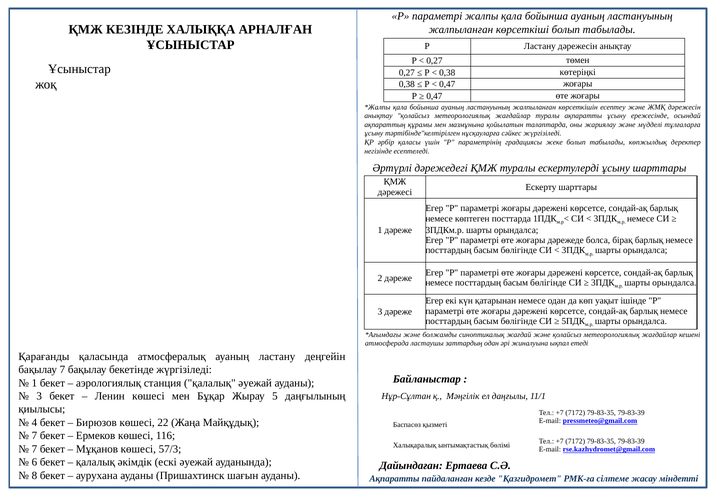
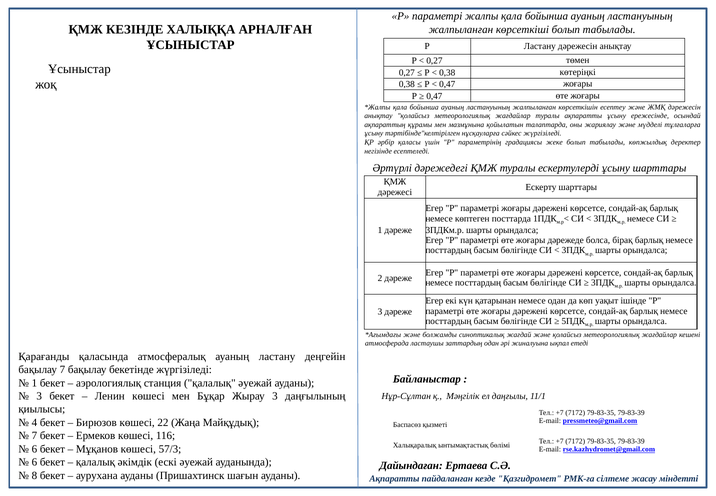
Жырау 5: 5 -> 3
7 at (34, 449): 7 -> 6
